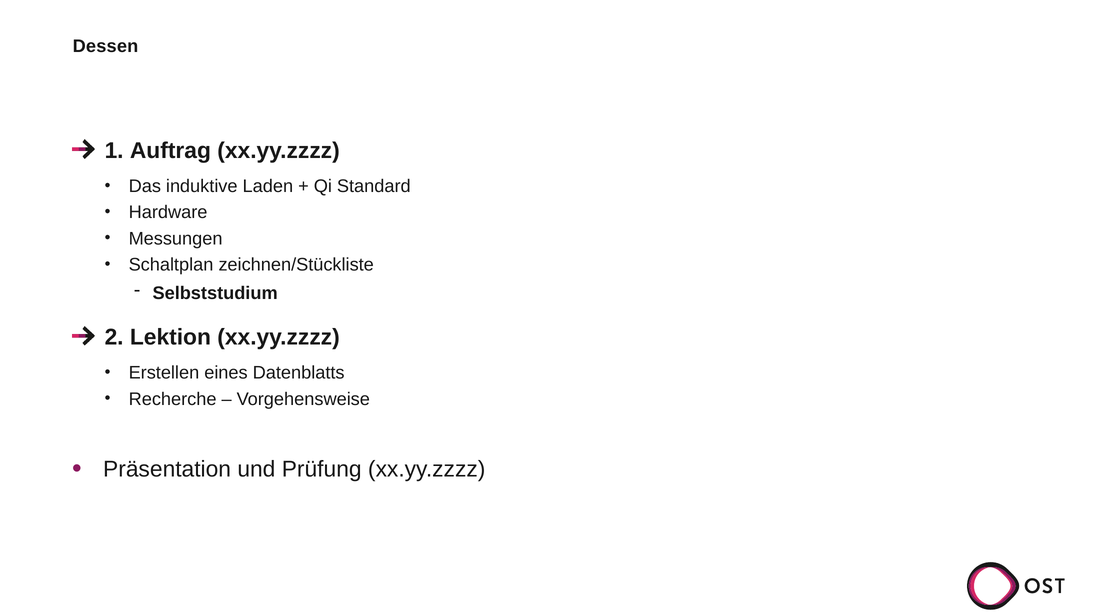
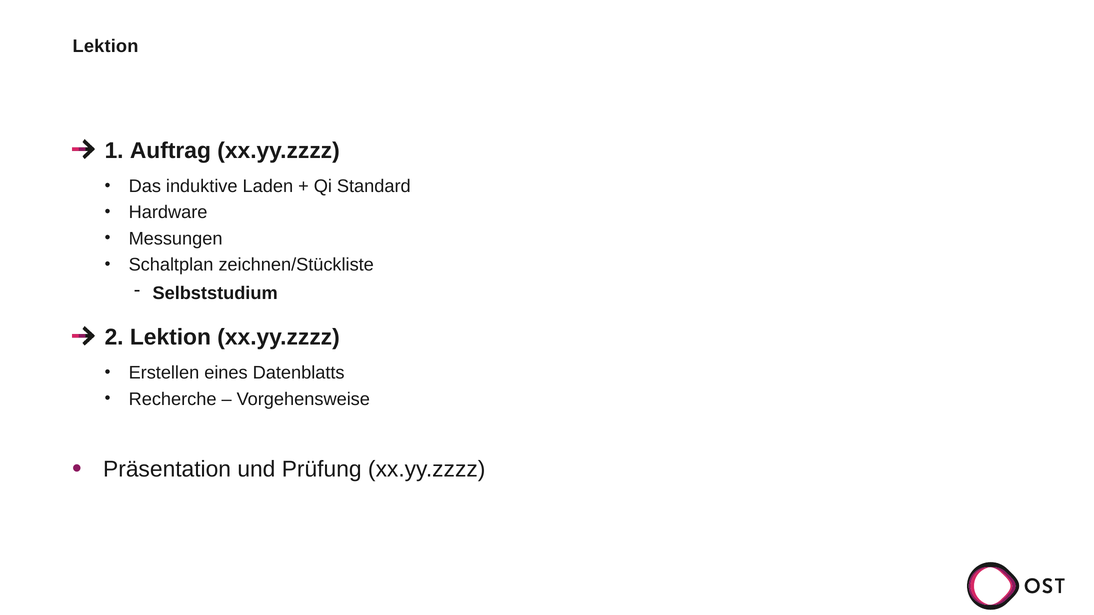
Dessen at (105, 46): Dessen -> Lektion
